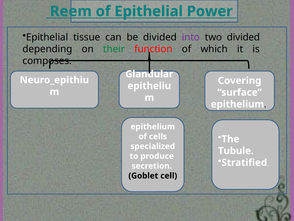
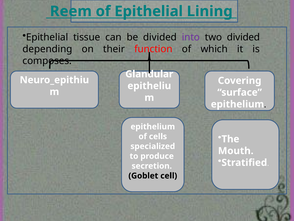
Power: Power -> Lining
their colour: green -> black
Tubule: Tubule -> Mouth
